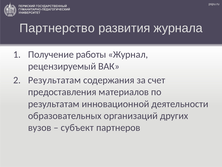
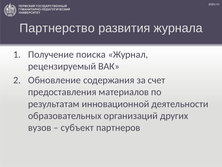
работы: работы -> поиска
Результатам at (54, 80): Результатам -> Обновление
